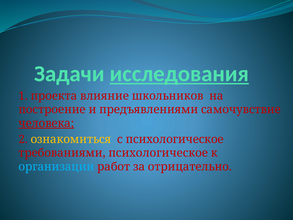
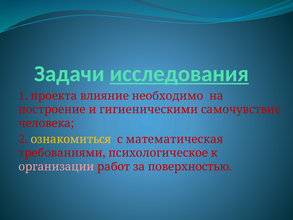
школьников: школьников -> необходимо
предъявлениями: предъявлениями -> гигиеническими
человека underline: present -> none
с психологическое: психологическое -> математическая
организации colour: light blue -> pink
отрицательно: отрицательно -> поверхностью
